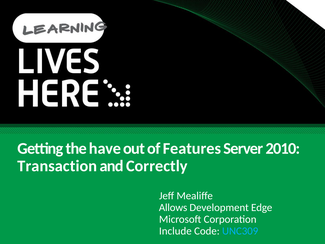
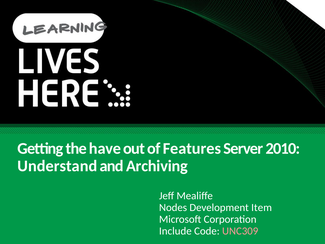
Transaction: Transaction -> Understand
Correctly: Correctly -> Archiving
Allows: Allows -> Nodes
Edge: Edge -> Item
UNC309 colour: light blue -> pink
